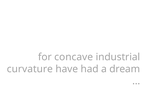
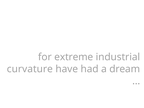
concave: concave -> extreme
